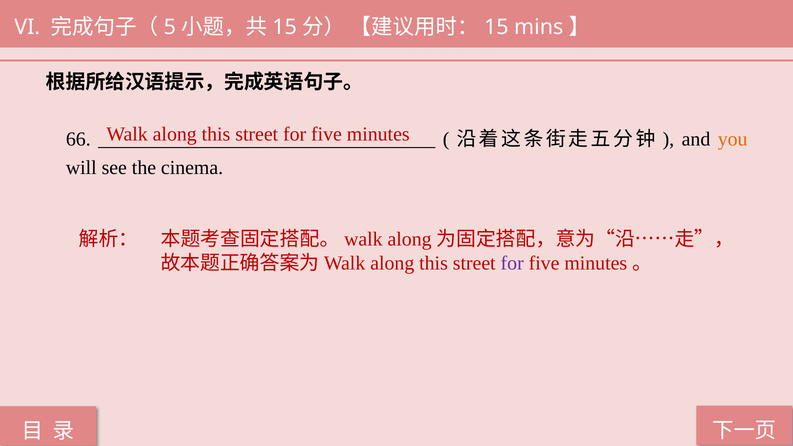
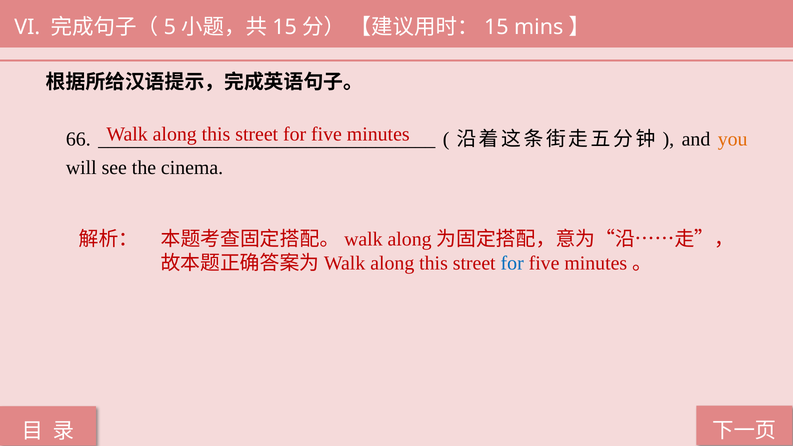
for at (512, 263) colour: purple -> blue
